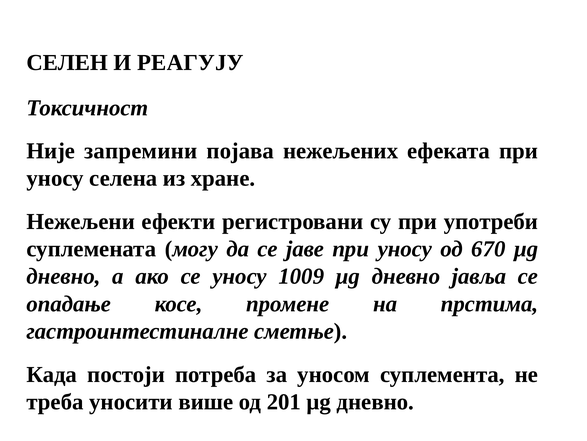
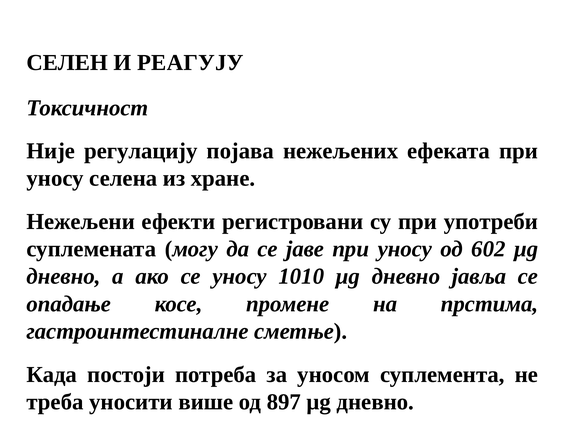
запремини: запремини -> регулацију
670: 670 -> 602
1009: 1009 -> 1010
201: 201 -> 897
